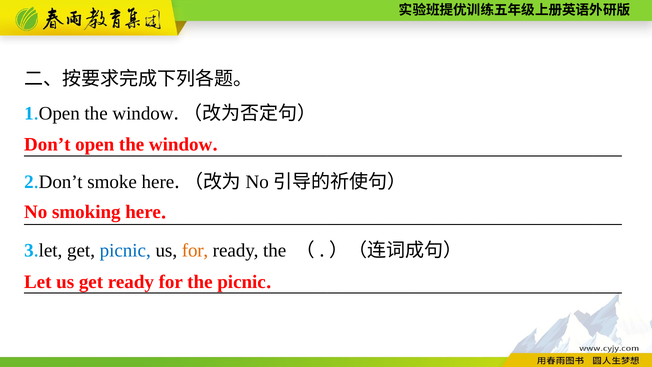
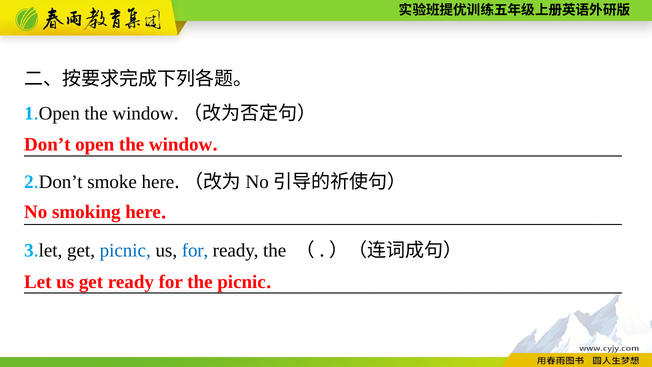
for at (195, 250) colour: orange -> blue
